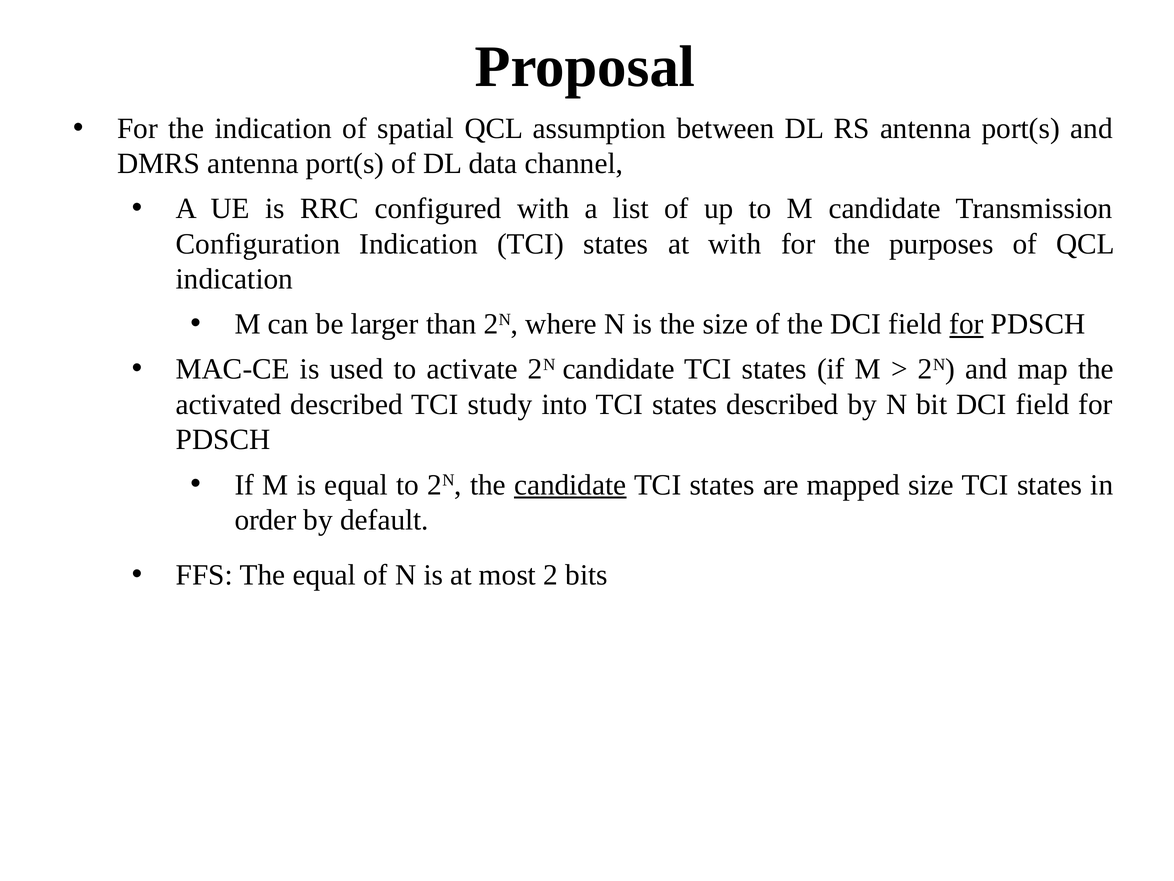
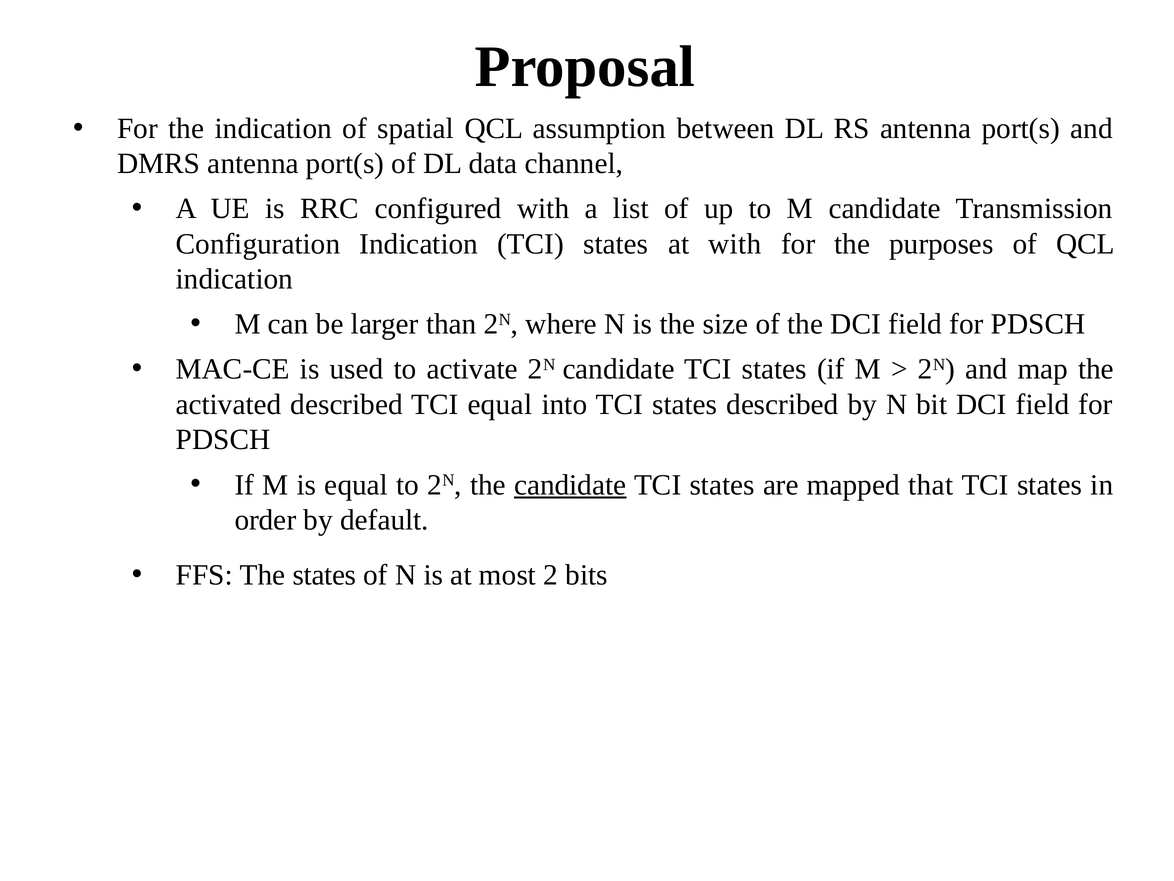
for at (967, 324) underline: present -> none
TCI study: study -> equal
mapped size: size -> that
The equal: equal -> states
